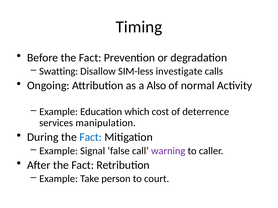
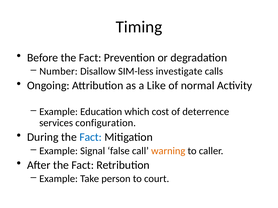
Swatting: Swatting -> Number
Also: Also -> Like
manipulation: manipulation -> configuration
warning colour: purple -> orange
